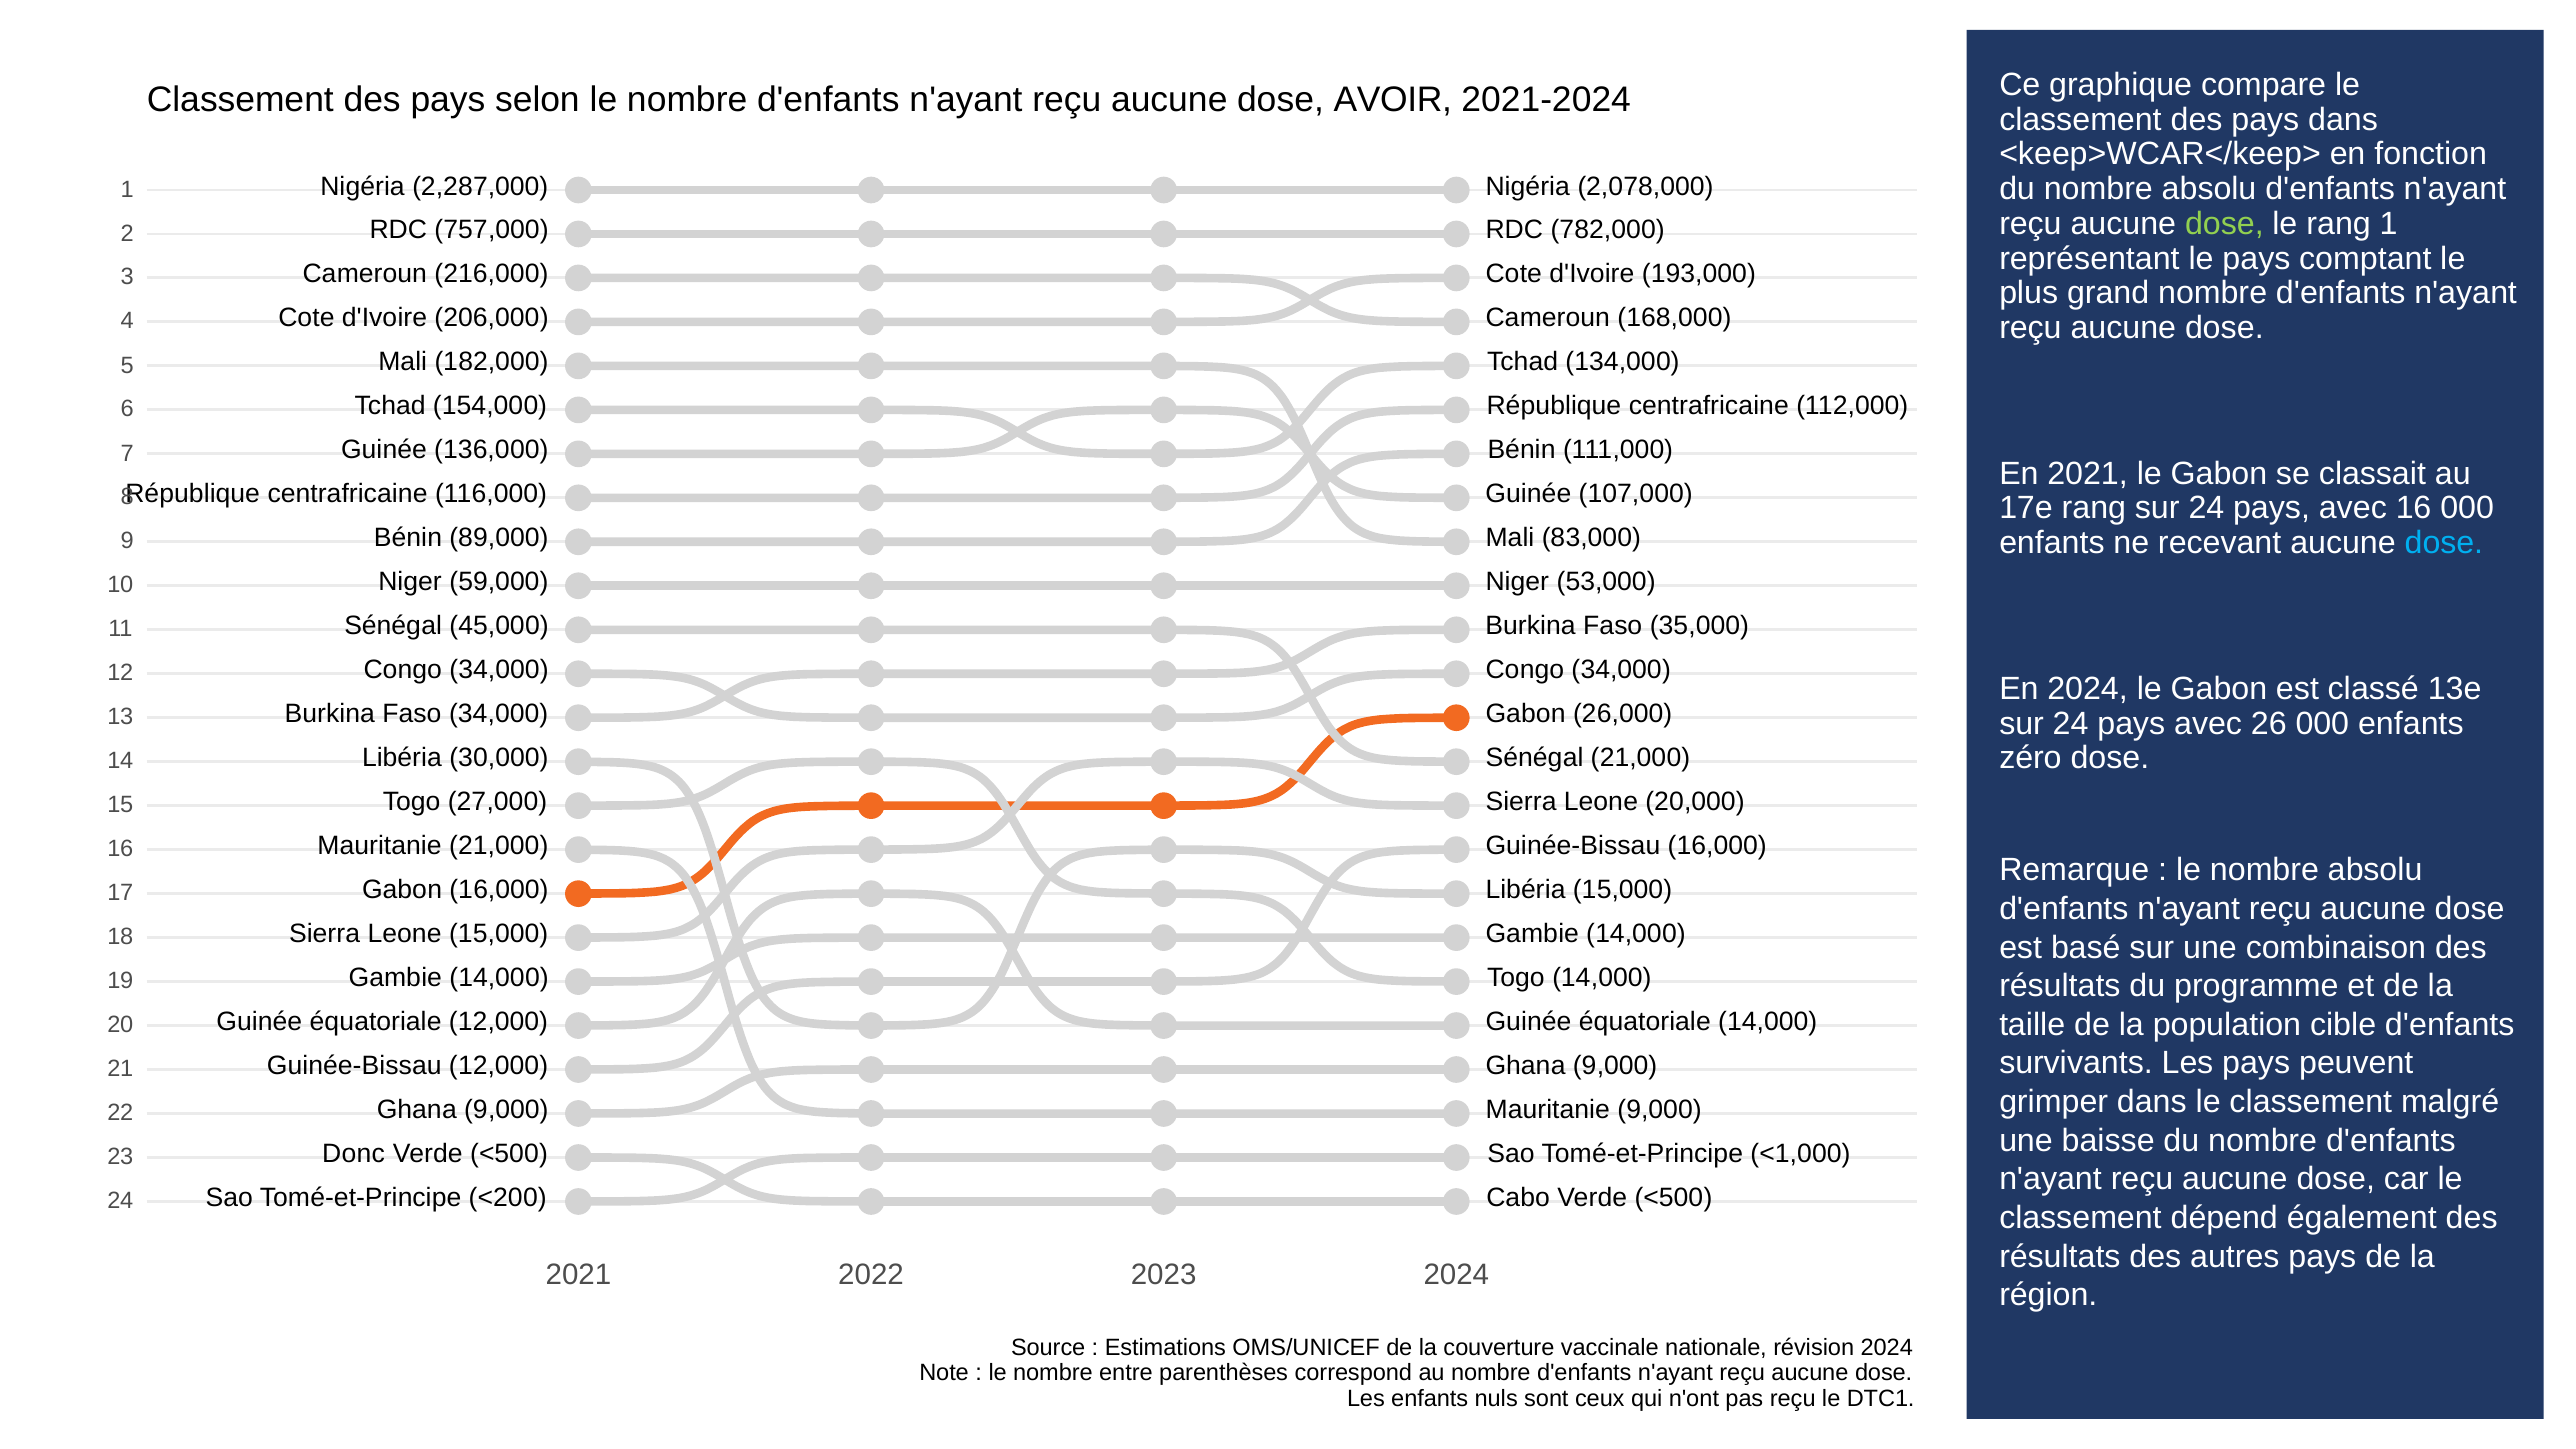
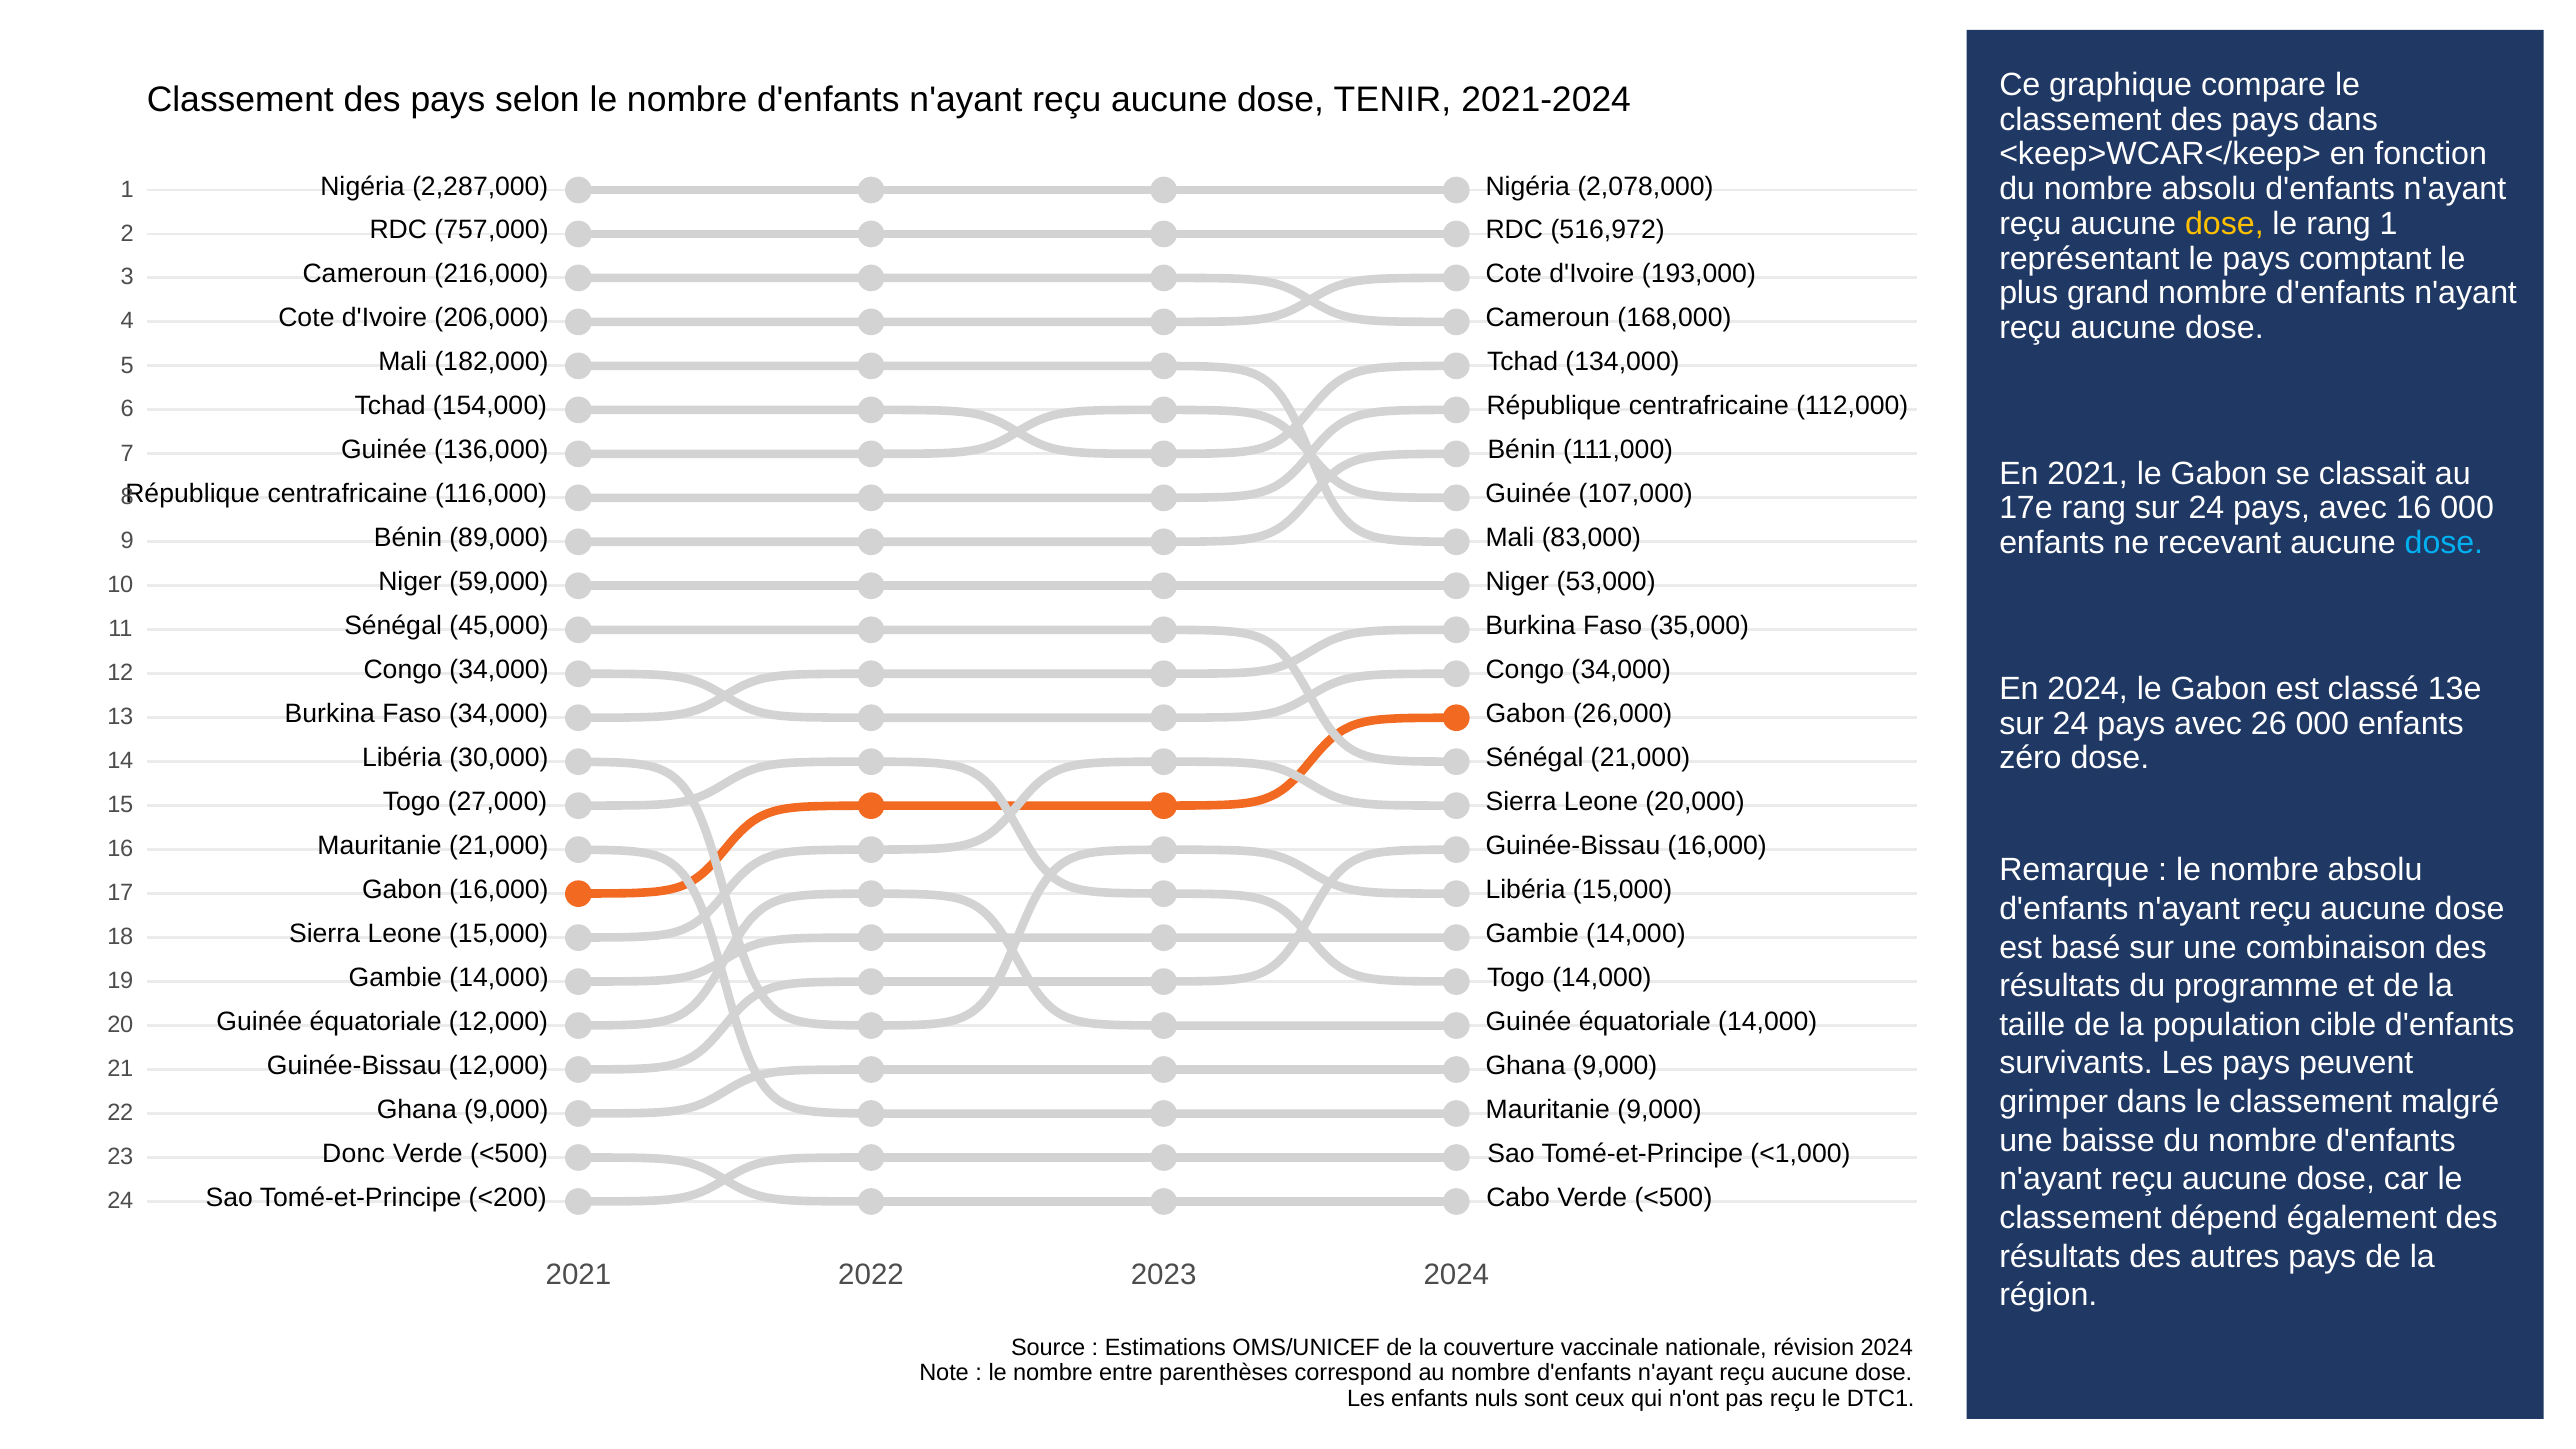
AVOIR: AVOIR -> TENIR
dose at (2224, 224) colour: light green -> yellow
782,000: 782,000 -> 516,972
